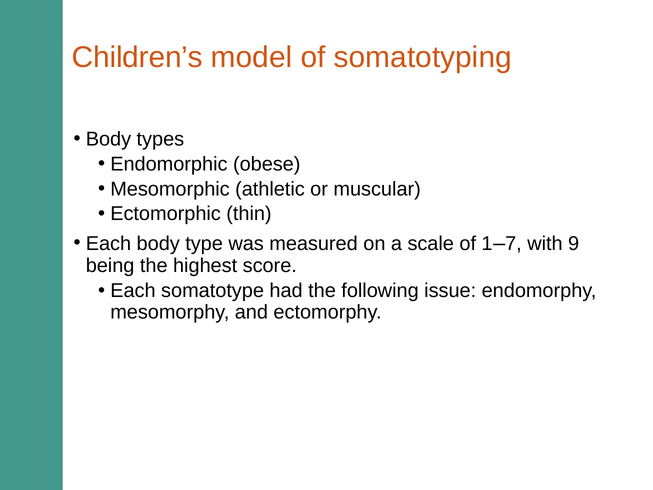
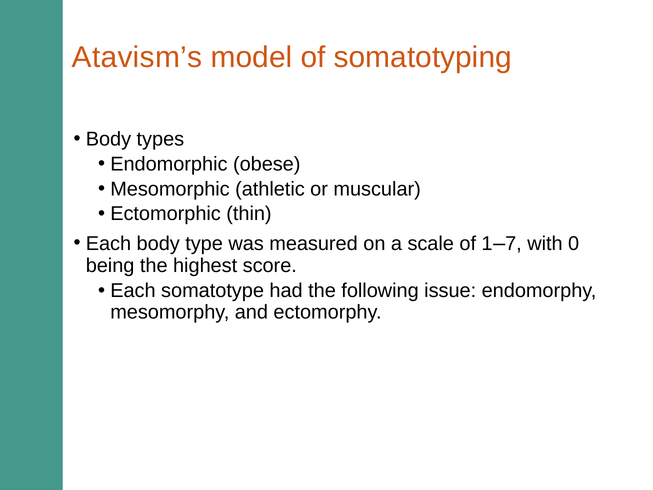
Children’s: Children’s -> Atavism’s
9: 9 -> 0
